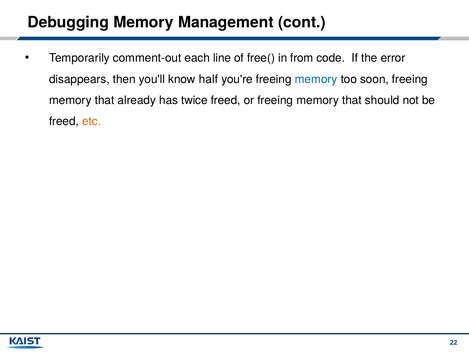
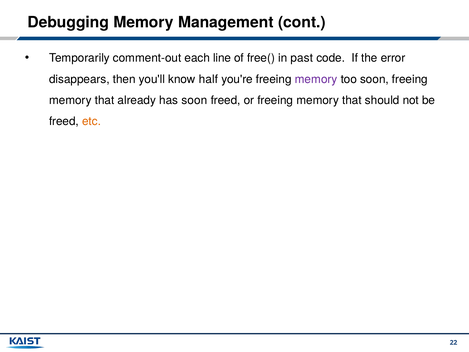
from: from -> past
memory at (316, 79) colour: blue -> purple
has twice: twice -> soon
